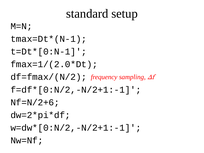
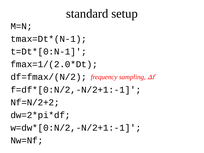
Nf=N/2+6: Nf=N/2+6 -> Nf=N/2+2
